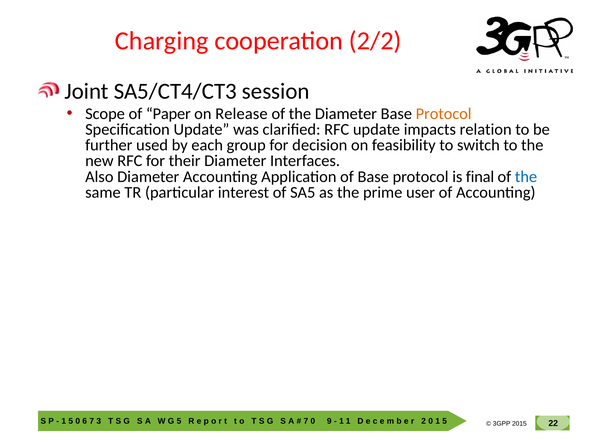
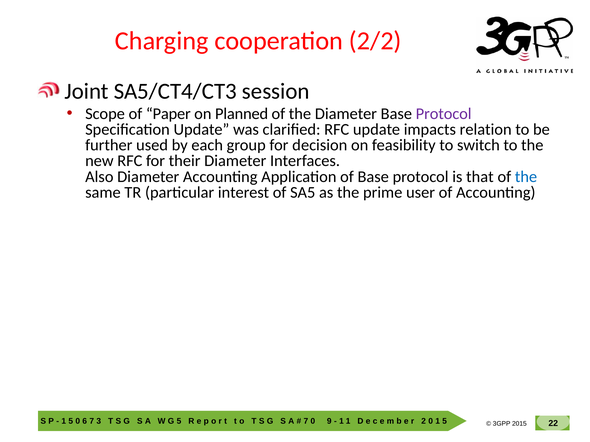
Release: Release -> Planned
Protocol at (444, 114) colour: orange -> purple
final: final -> that
